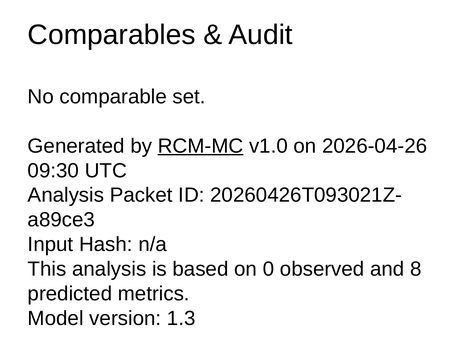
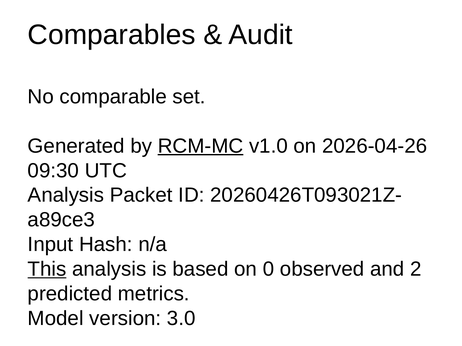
This underline: none -> present
8: 8 -> 2
1.3: 1.3 -> 3.0
